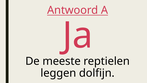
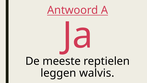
dolfijn: dolfijn -> walvis
